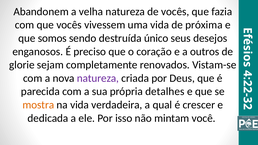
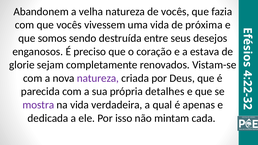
único: único -> entre
outros: outros -> estava
mostra colour: orange -> purple
crescer: crescer -> apenas
você: você -> cada
